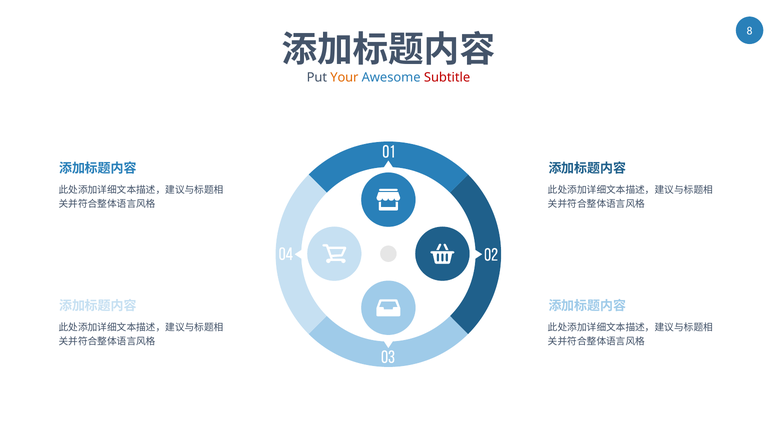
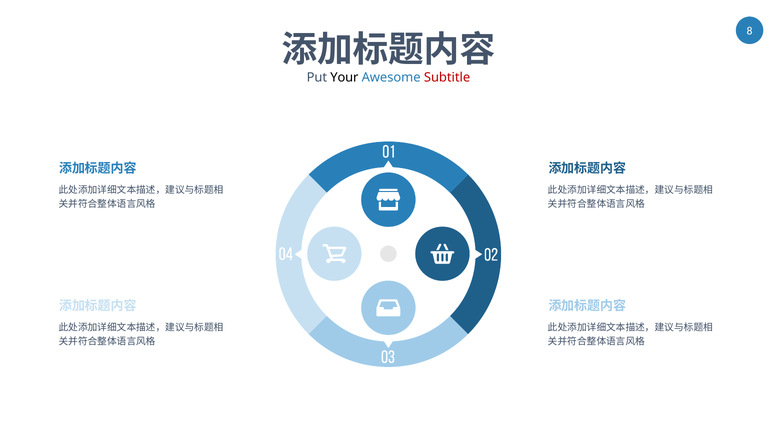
Your colour: orange -> black
